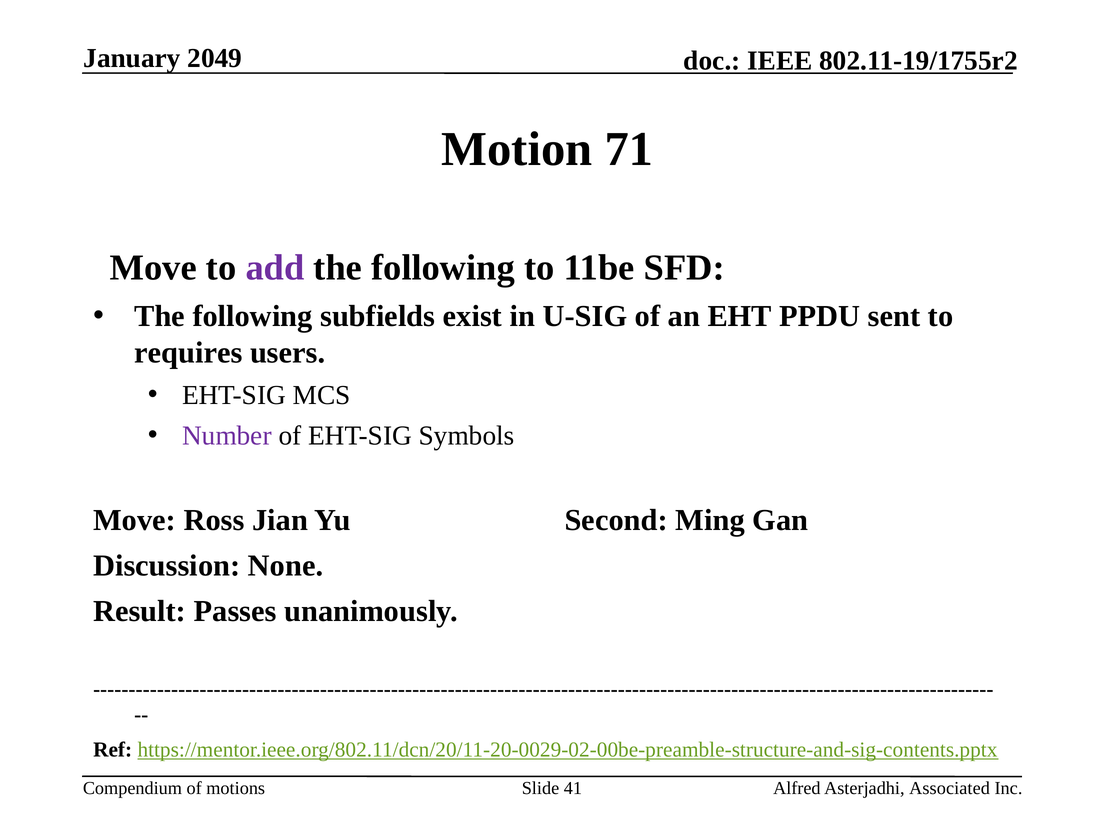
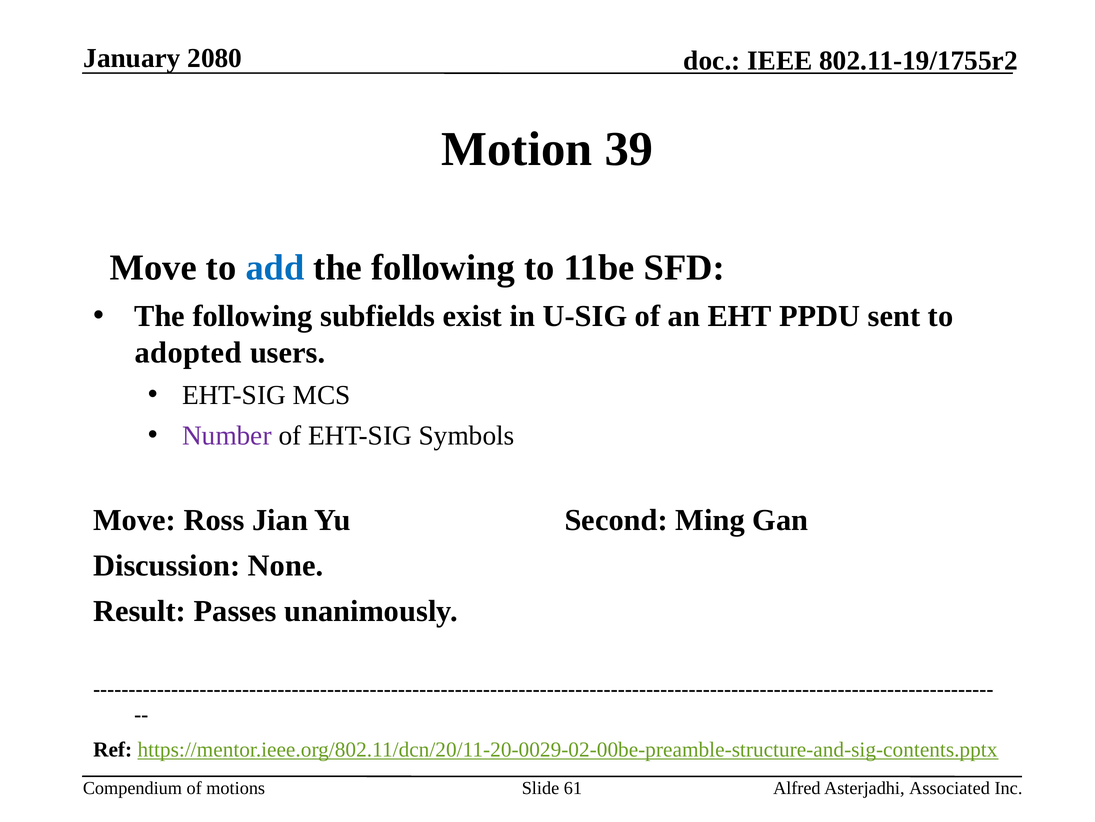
2049: 2049 -> 2080
71: 71 -> 39
add colour: purple -> blue
requires: requires -> adopted
41: 41 -> 61
